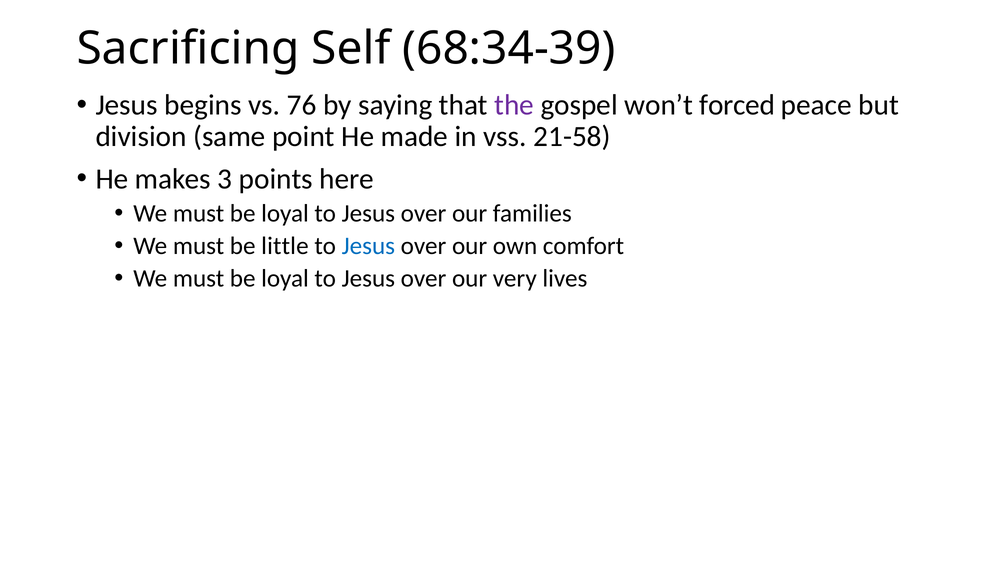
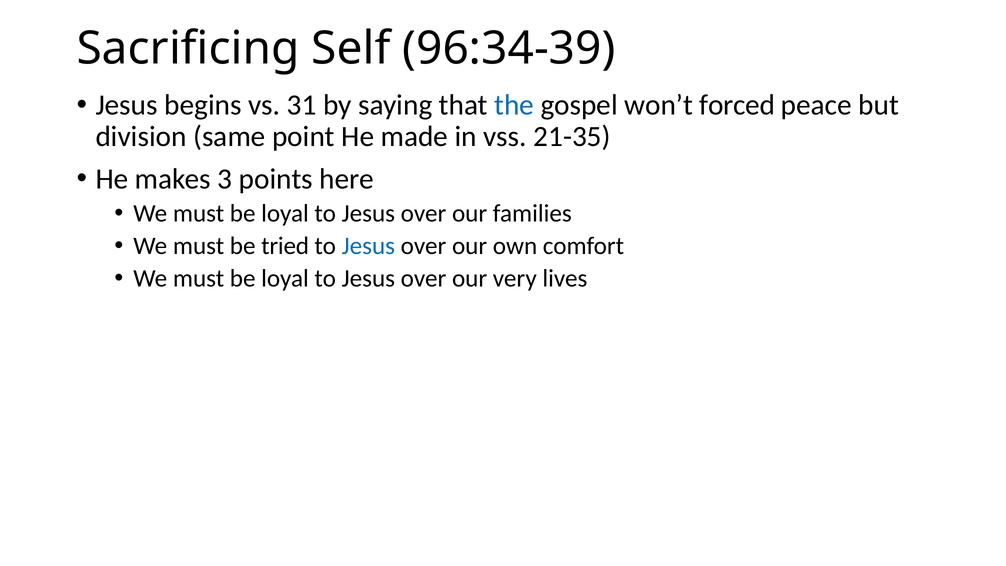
68:34-39: 68:34-39 -> 96:34-39
76: 76 -> 31
the colour: purple -> blue
21-58: 21-58 -> 21-35
little: little -> tried
